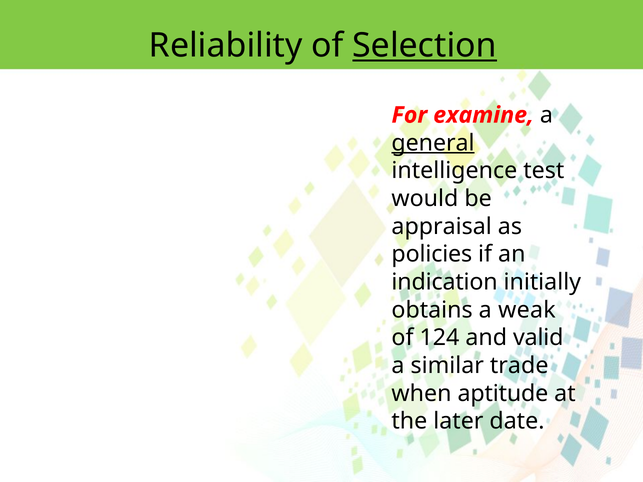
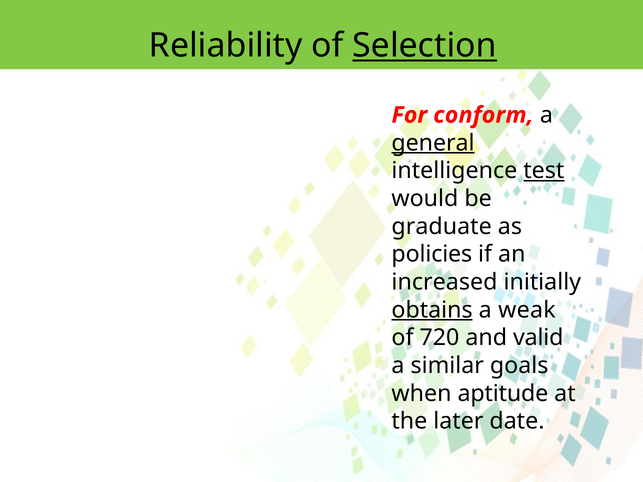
examine: examine -> conform
test underline: none -> present
appraisal: appraisal -> graduate
indication: indication -> increased
obtains underline: none -> present
124: 124 -> 720
trade: trade -> goals
